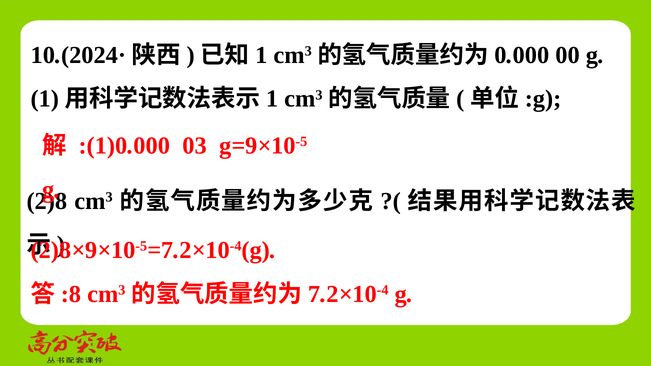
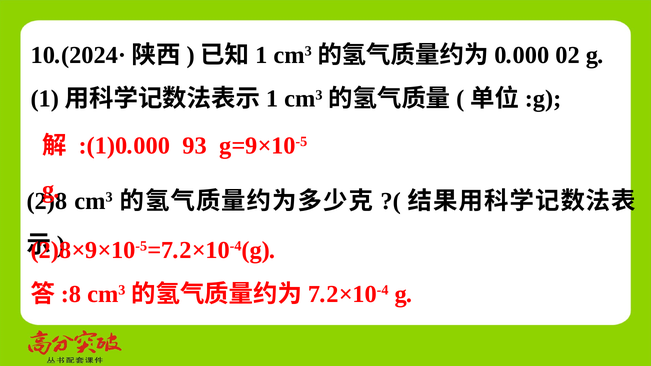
00: 00 -> 02
03: 03 -> 93
